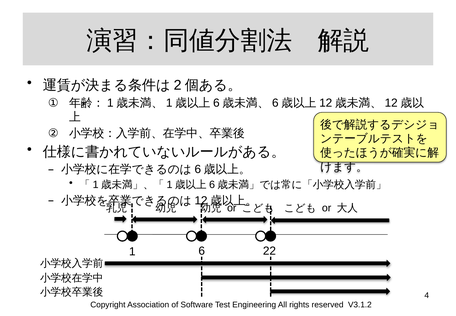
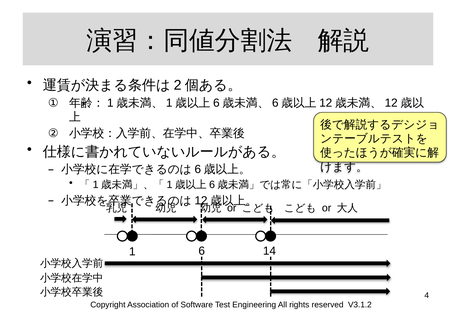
22: 22 -> 14
